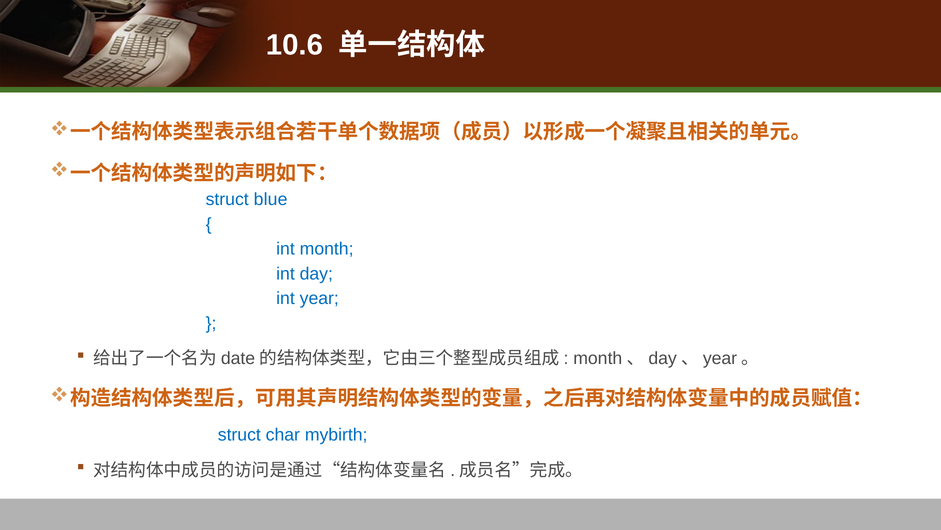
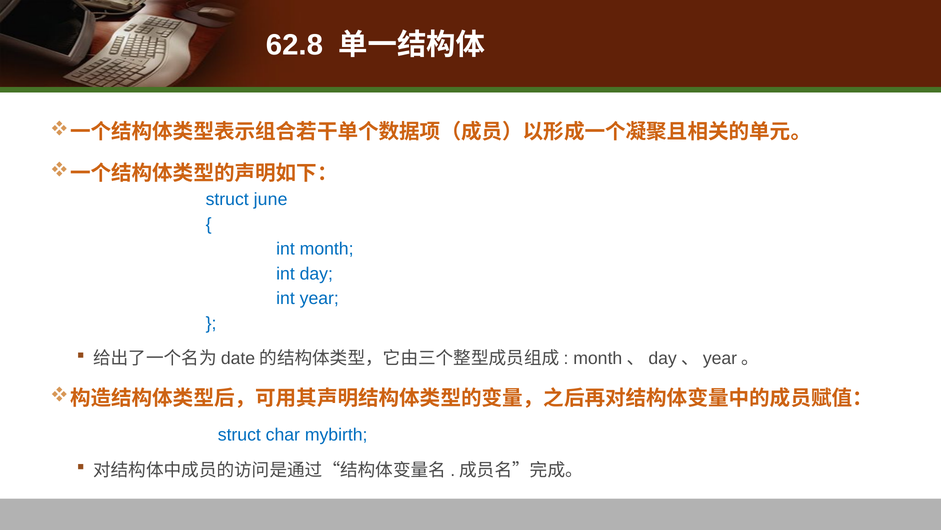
10.6: 10.6 -> 62.8
blue: blue -> june
